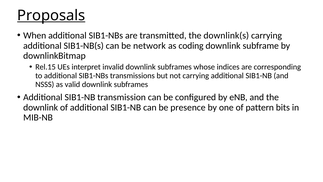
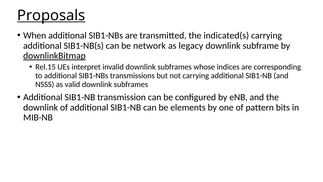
downlink(s: downlink(s -> indicated(s
coding: coding -> legacy
downlinkBitmap underline: none -> present
presence: presence -> elements
